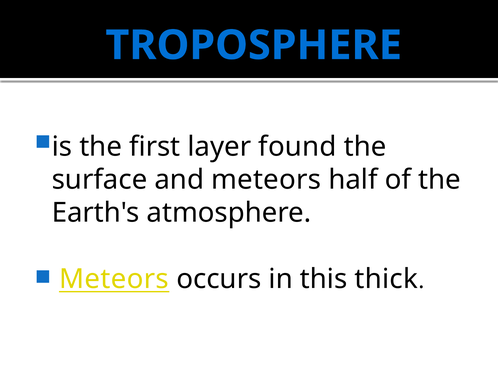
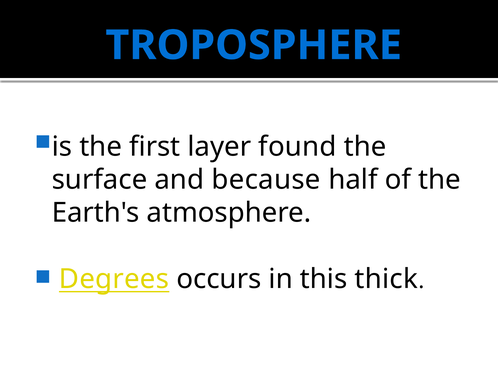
and meteors: meteors -> because
Meteors at (114, 280): Meteors -> Degrees
